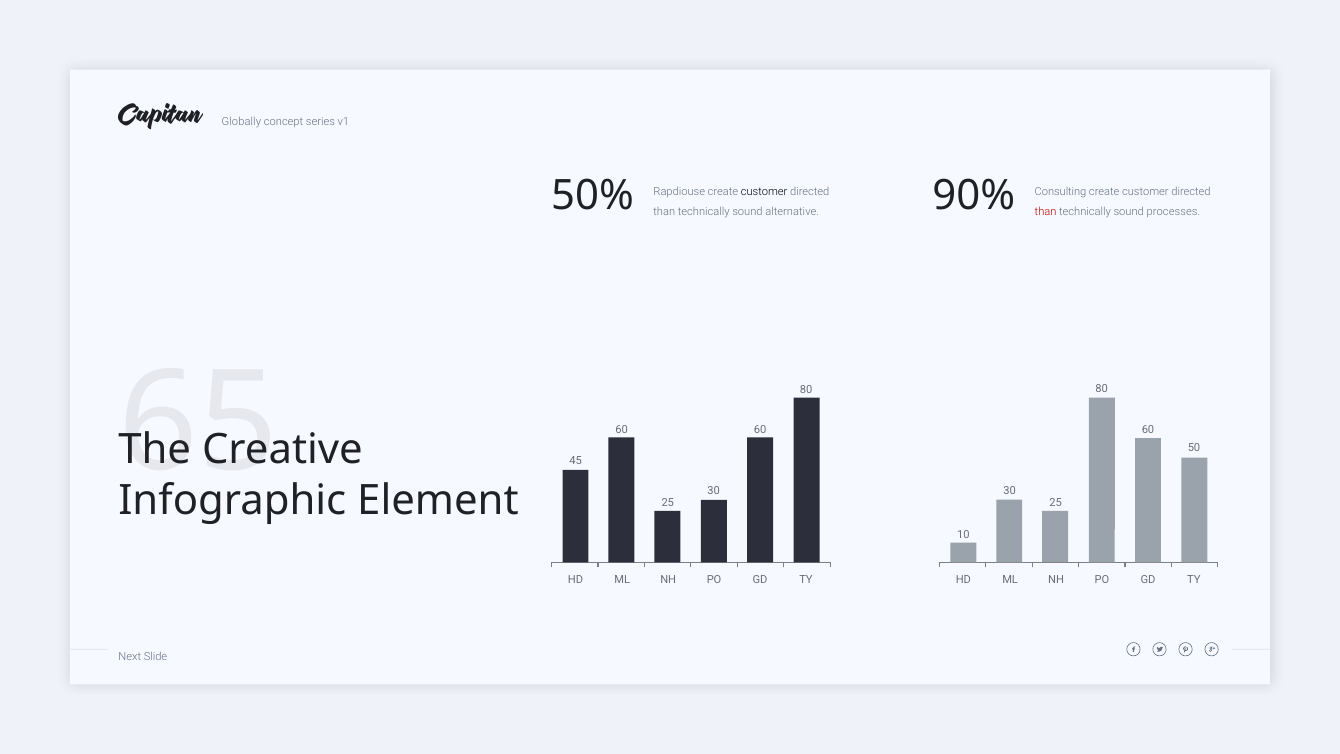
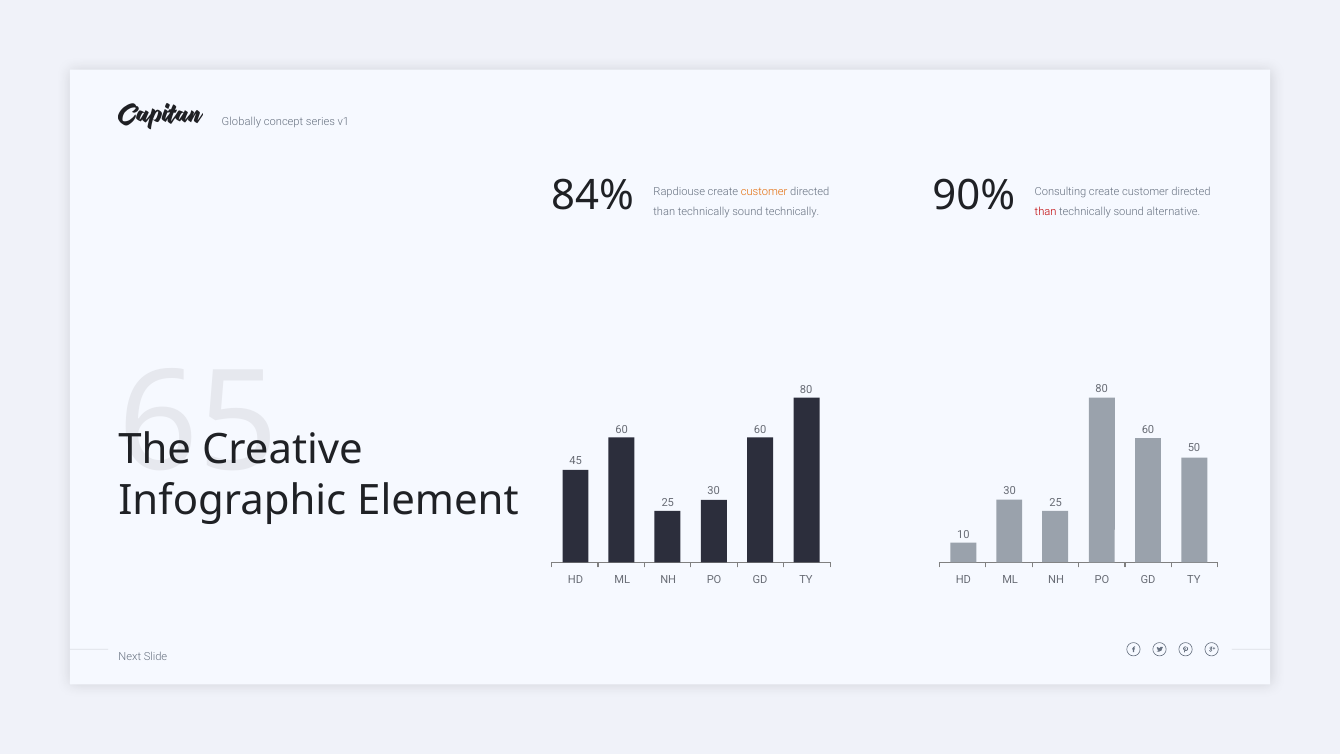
50%: 50% -> 84%
customer at (764, 192) colour: black -> orange
sound alternative: alternative -> technically
processes: processes -> alternative
